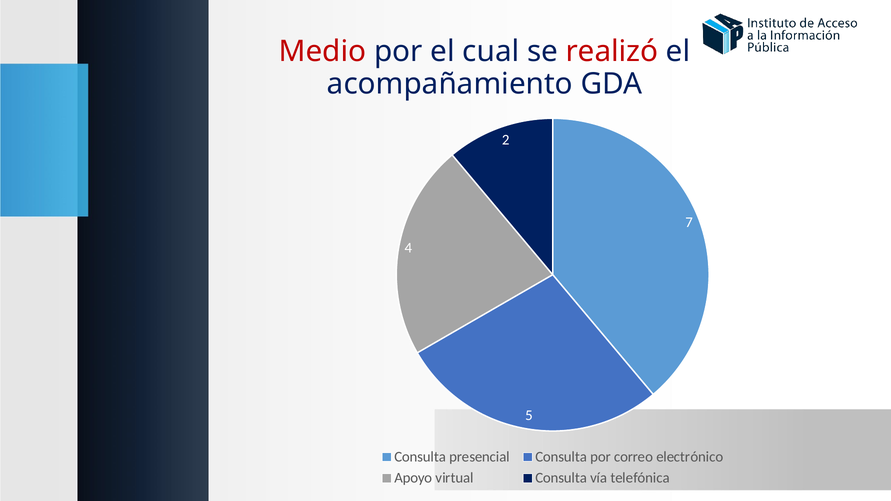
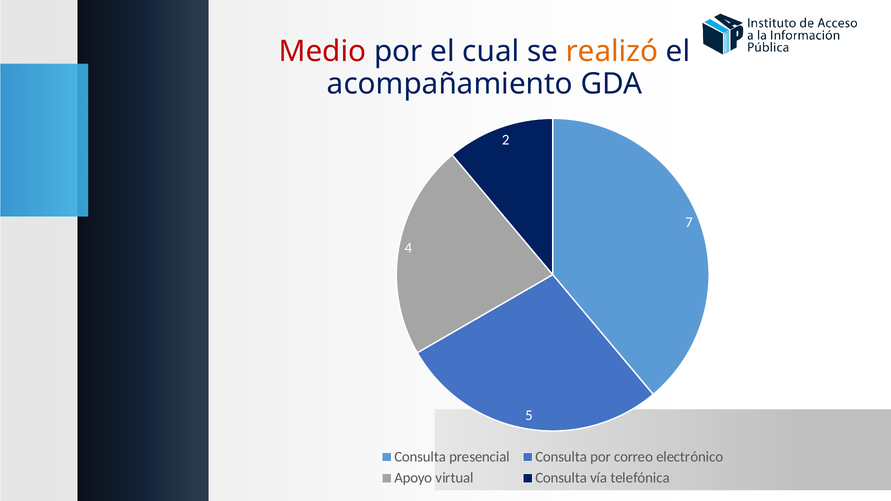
realizó colour: red -> orange
